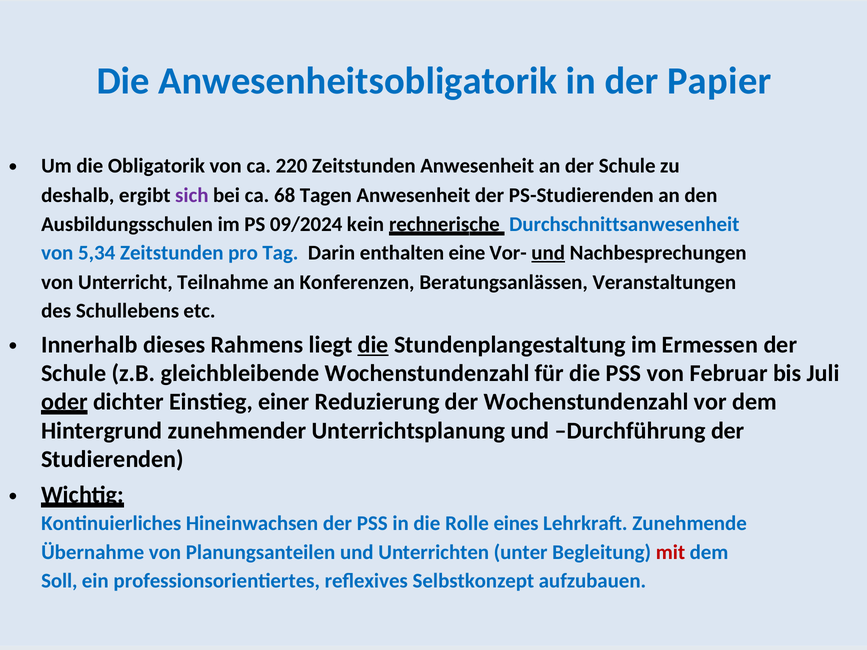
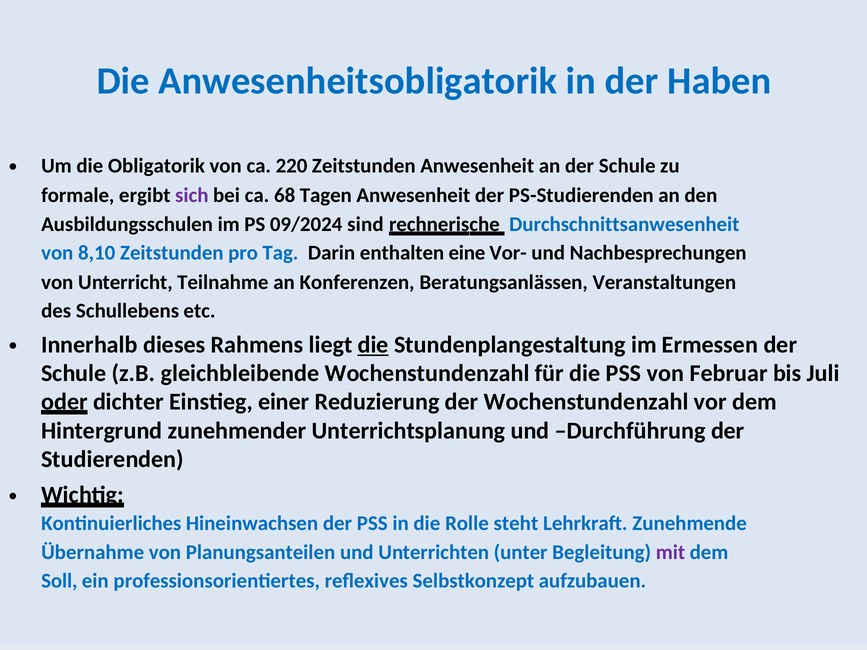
Papier: Papier -> Haben
deshalb: deshalb -> formale
kein: kein -> sind
5,34: 5,34 -> 8,10
und at (548, 253) underline: present -> none
eines: eines -> steht
mit colour: red -> purple
